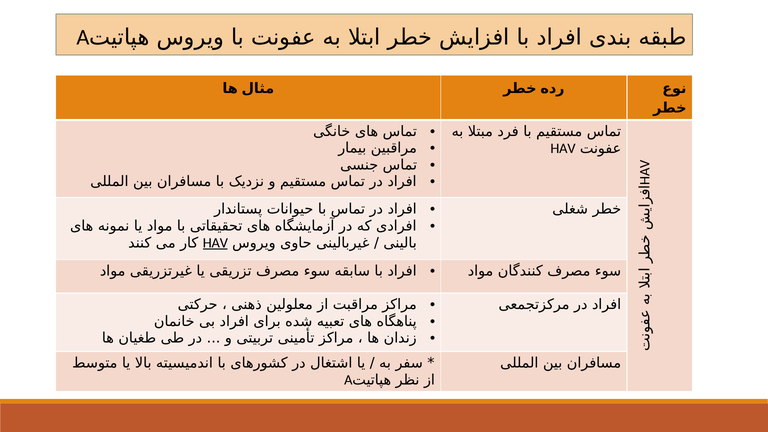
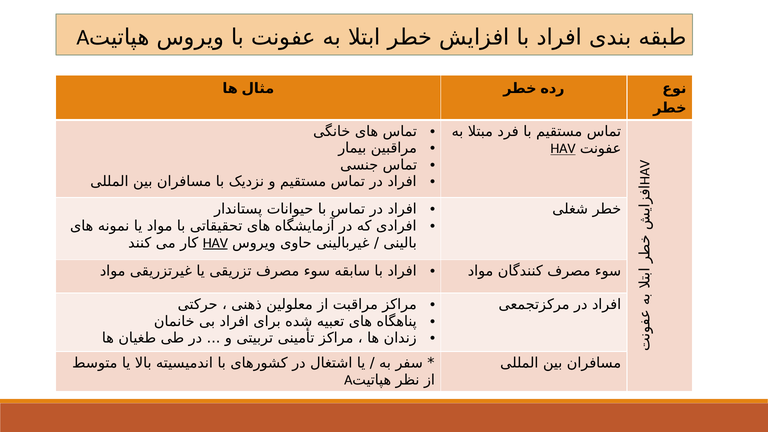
HAV at (563, 149) underline: none -> present
